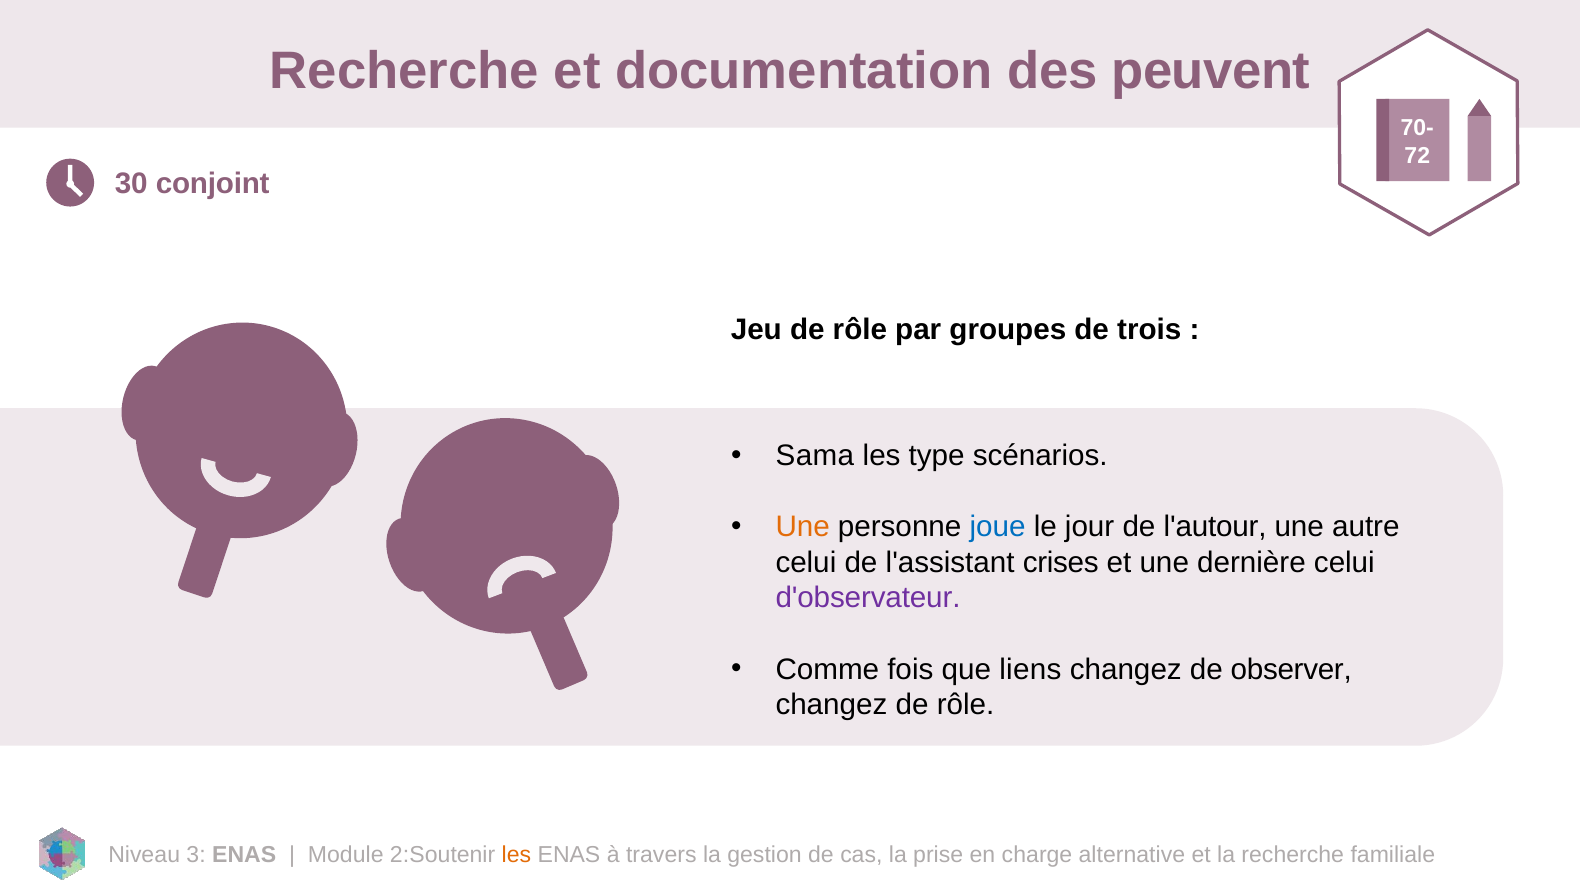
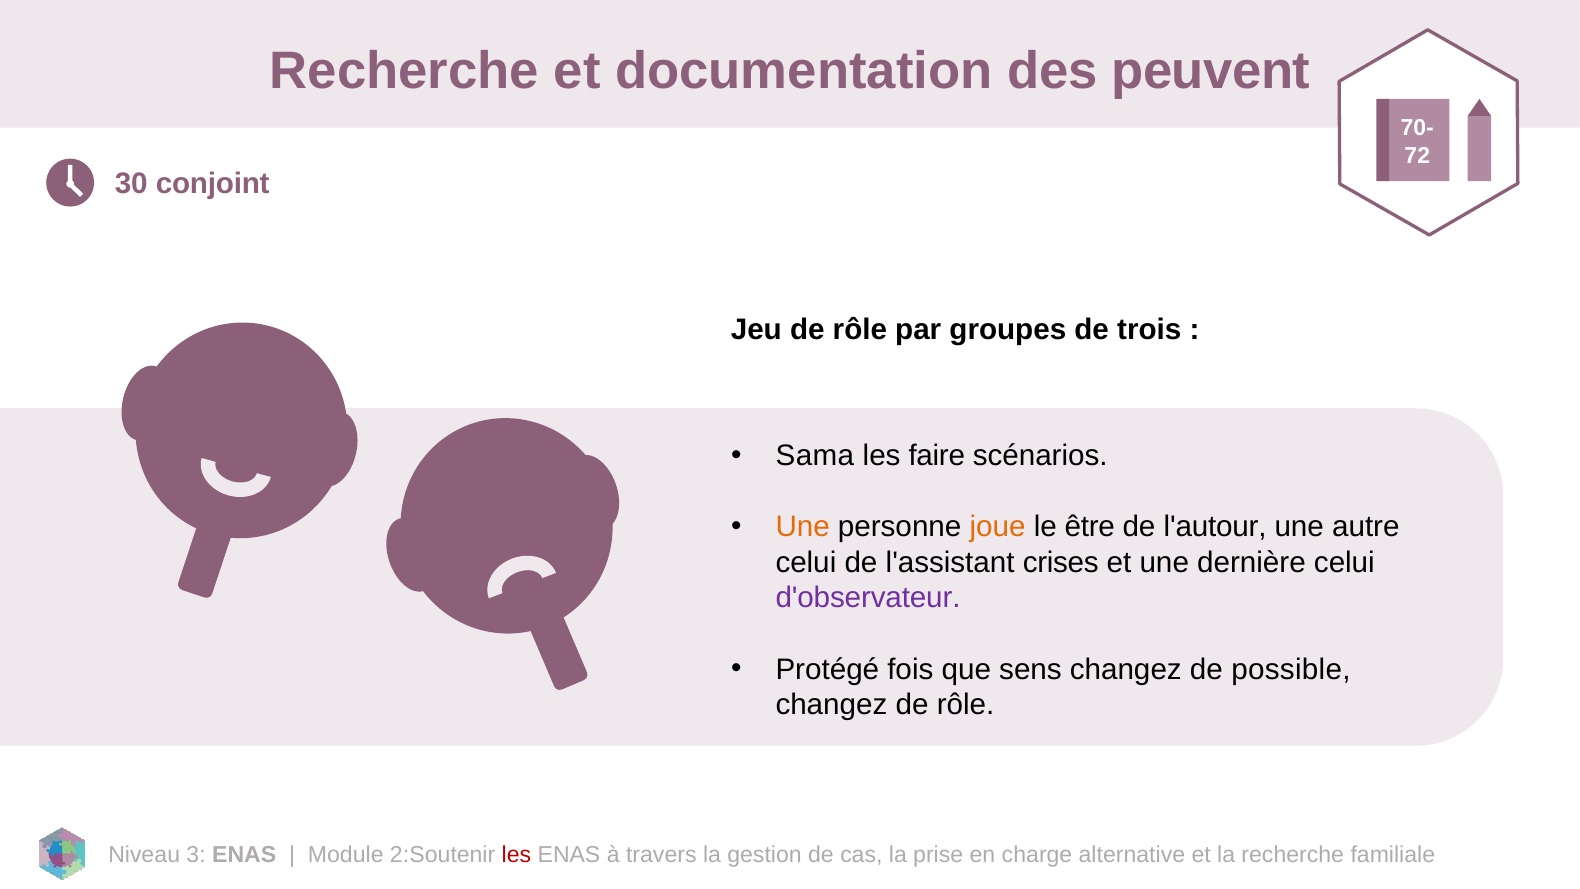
type: type -> faire
joue colour: blue -> orange
jour: jour -> être
Comme: Comme -> Protégé
liens: liens -> sens
observer: observer -> possible
les at (516, 855) colour: orange -> red
